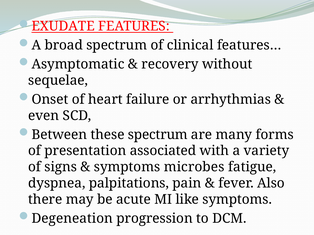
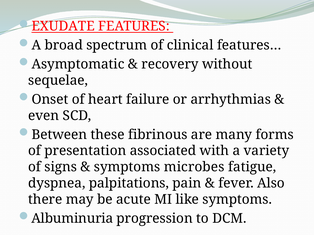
these spectrum: spectrum -> fibrinous
Degeneation: Degeneation -> Albuminuria
